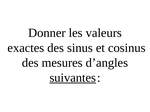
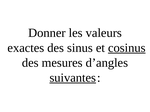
cosinus underline: none -> present
